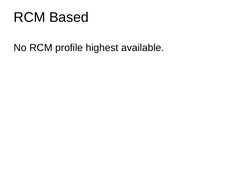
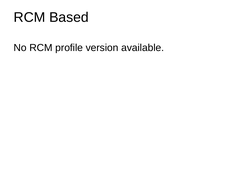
highest: highest -> version
